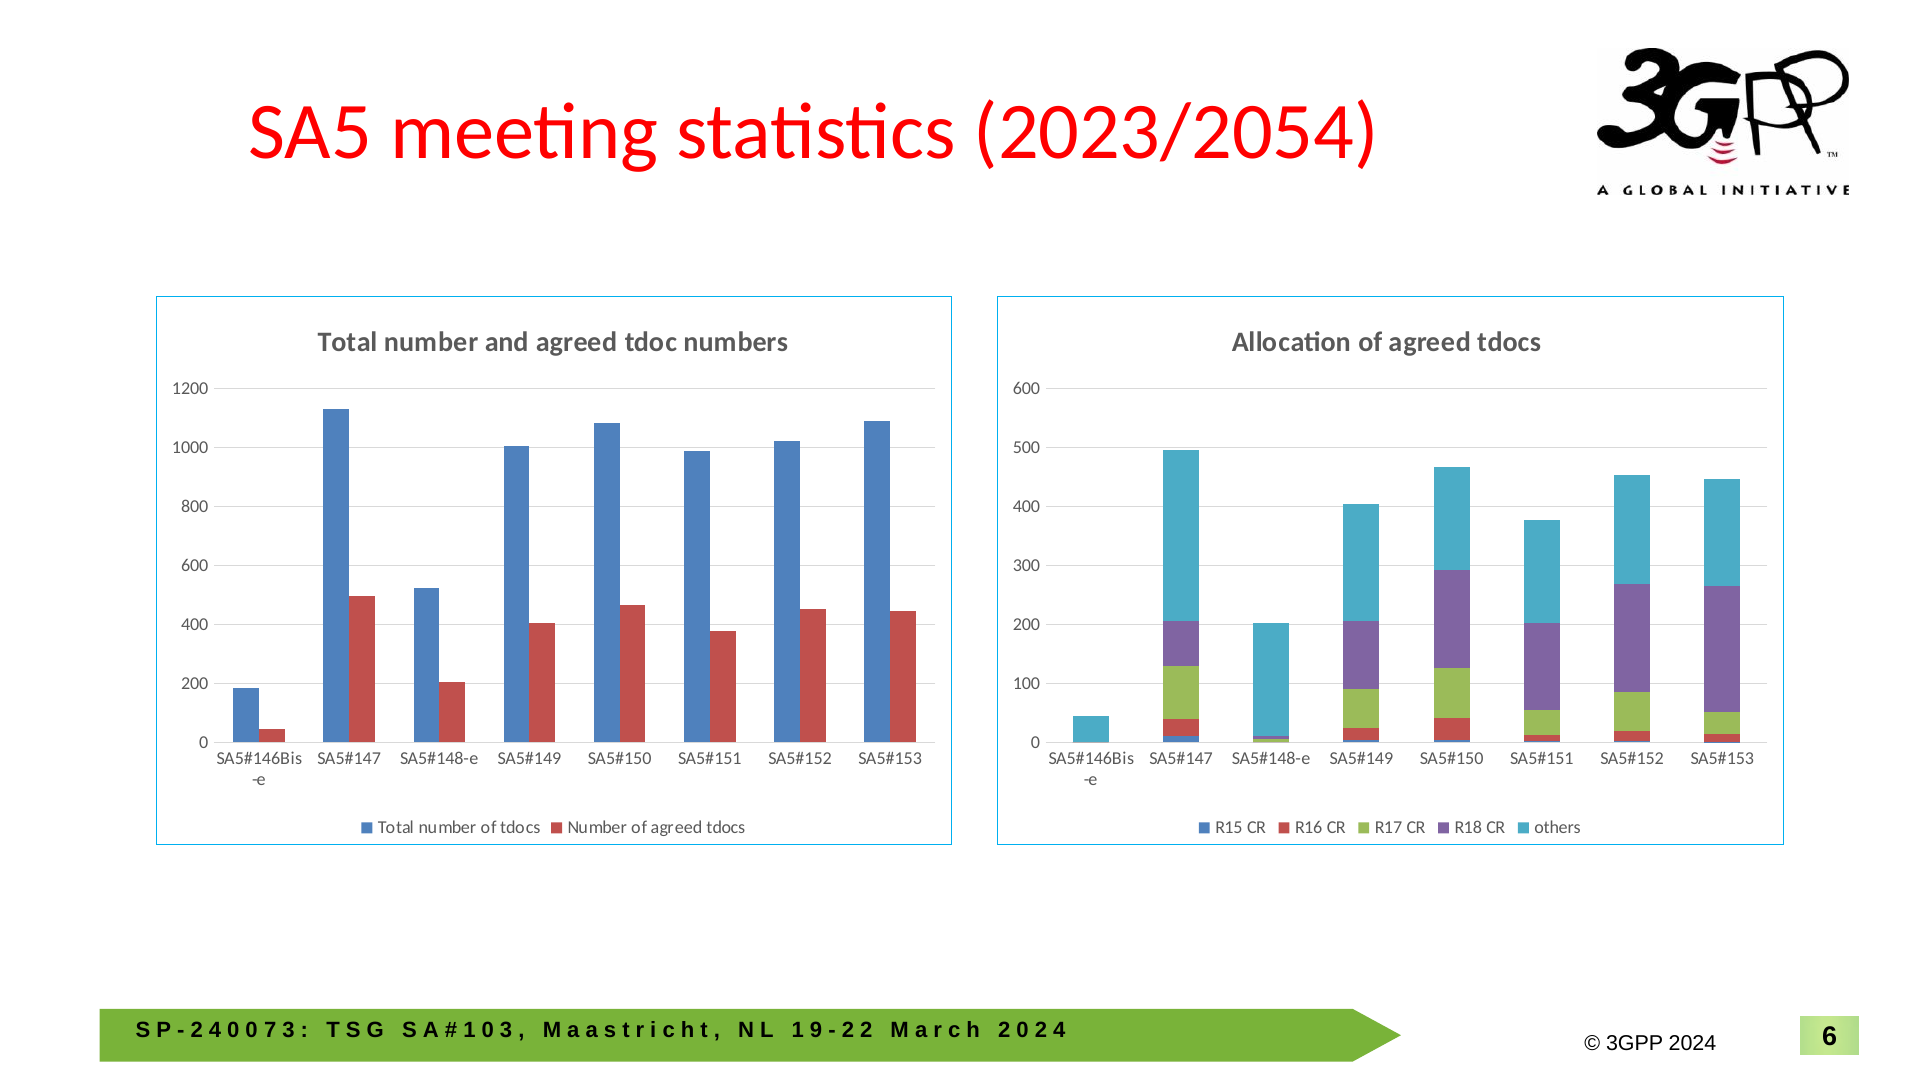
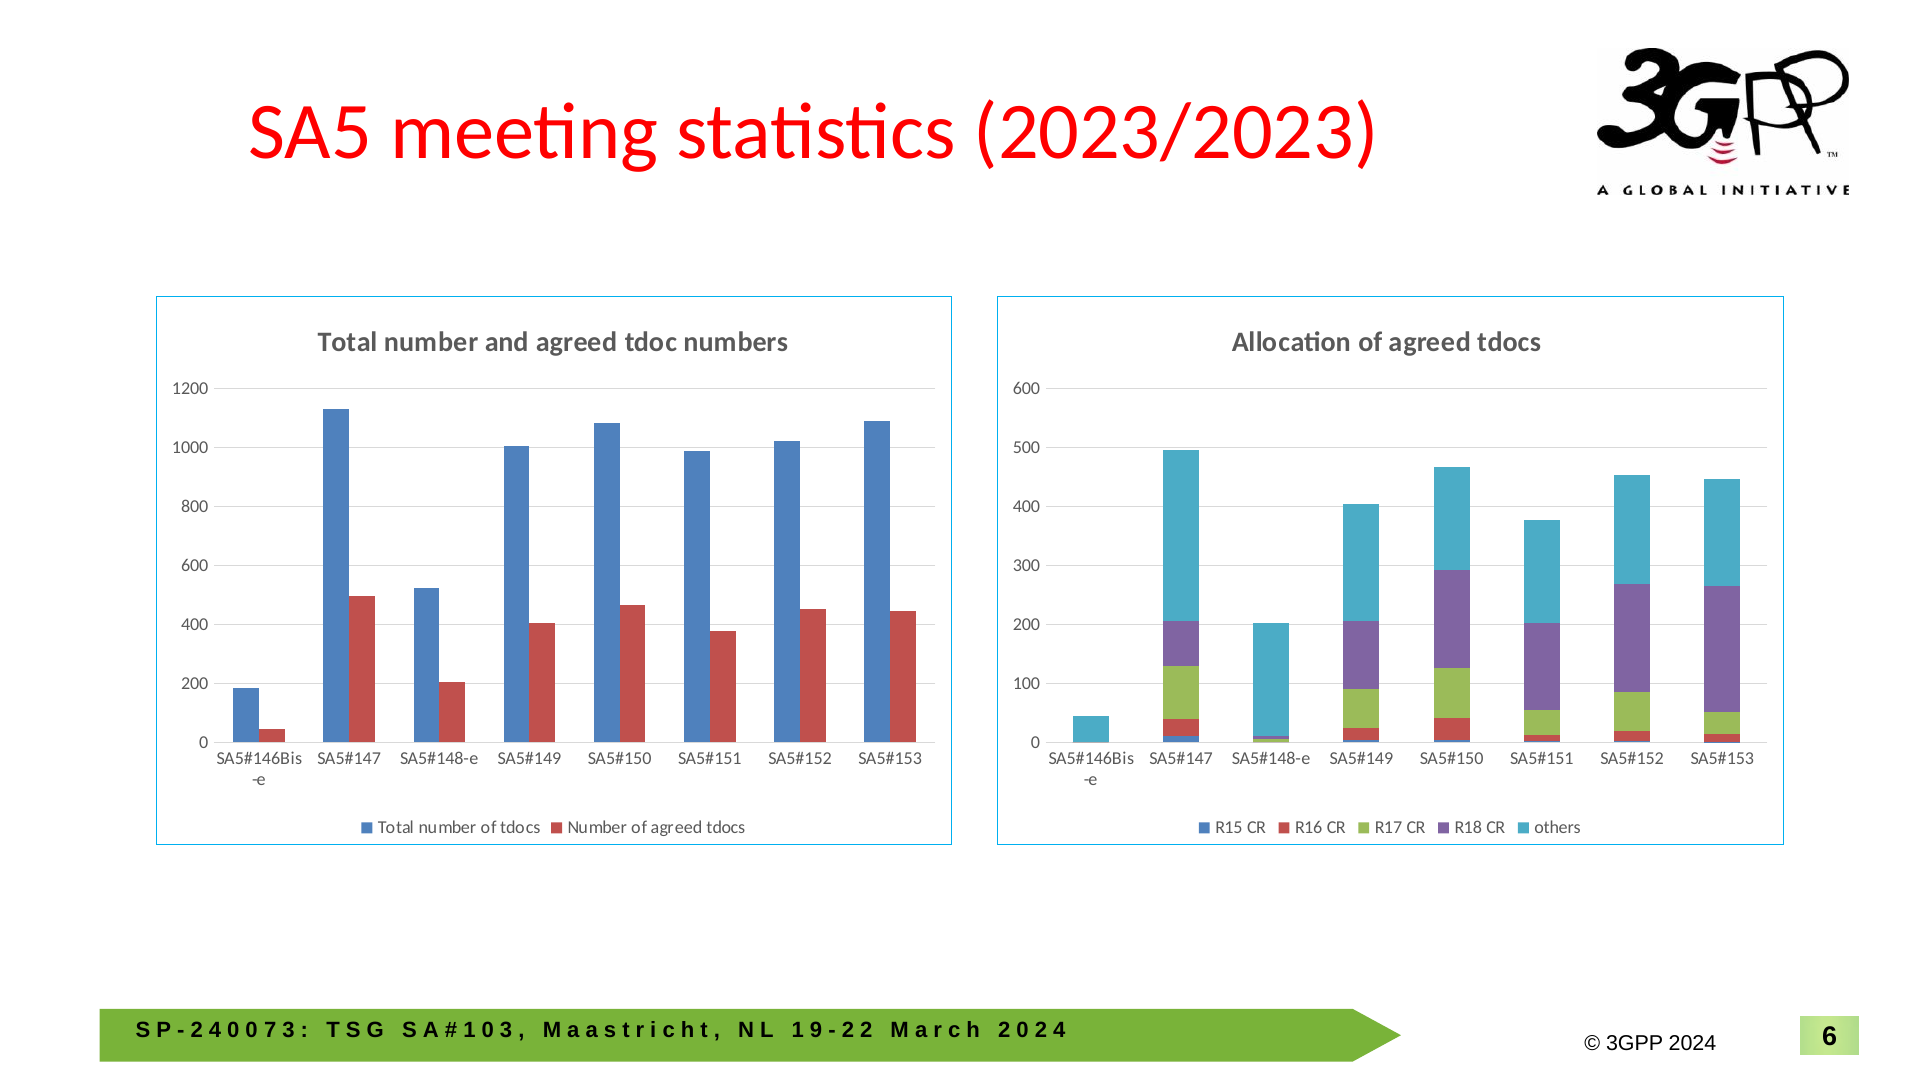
2023/2054: 2023/2054 -> 2023/2023
